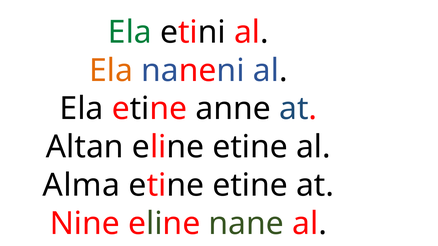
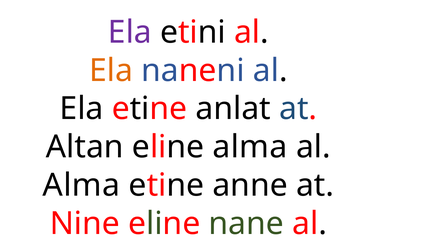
Ela at (130, 32) colour: green -> purple
anne: anne -> anlat
eline etine: etine -> alma
etine etine: etine -> anne
